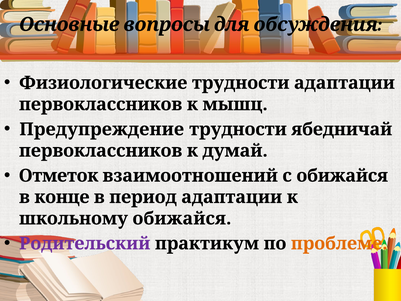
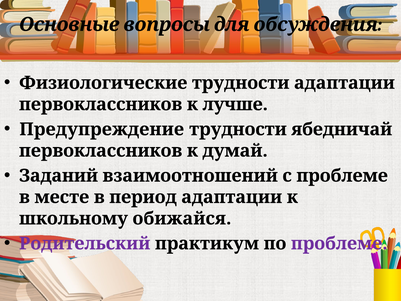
мышц: мышц -> лучше
Отметок: Отметок -> Заданий
с обижайся: обижайся -> проблеме
конце: конце -> месте
проблеме at (339, 243) colour: orange -> purple
